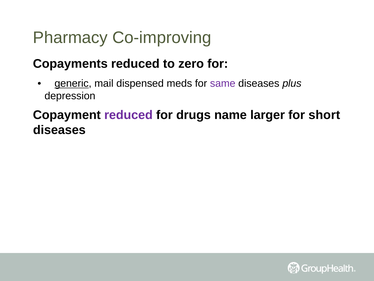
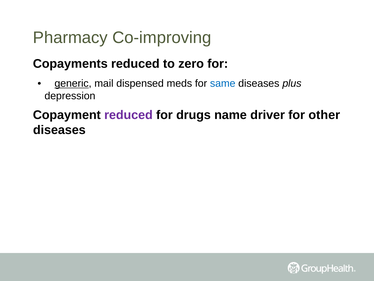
same colour: purple -> blue
larger: larger -> driver
short: short -> other
